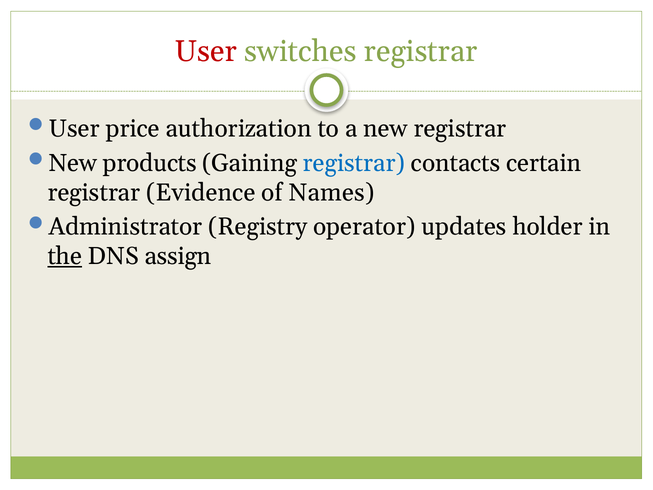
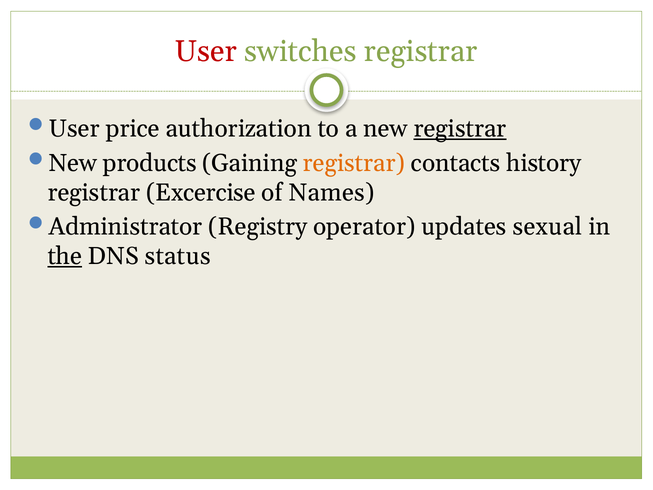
registrar at (460, 129) underline: none -> present
registrar at (354, 163) colour: blue -> orange
certain: certain -> history
Evidence: Evidence -> Excercise
holder: holder -> sexual
assign: assign -> status
